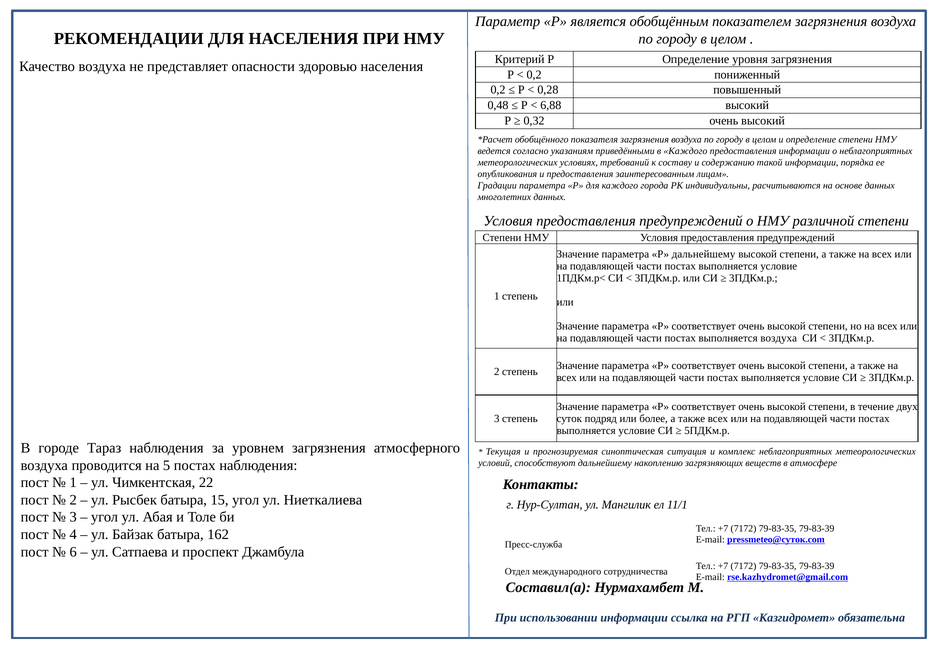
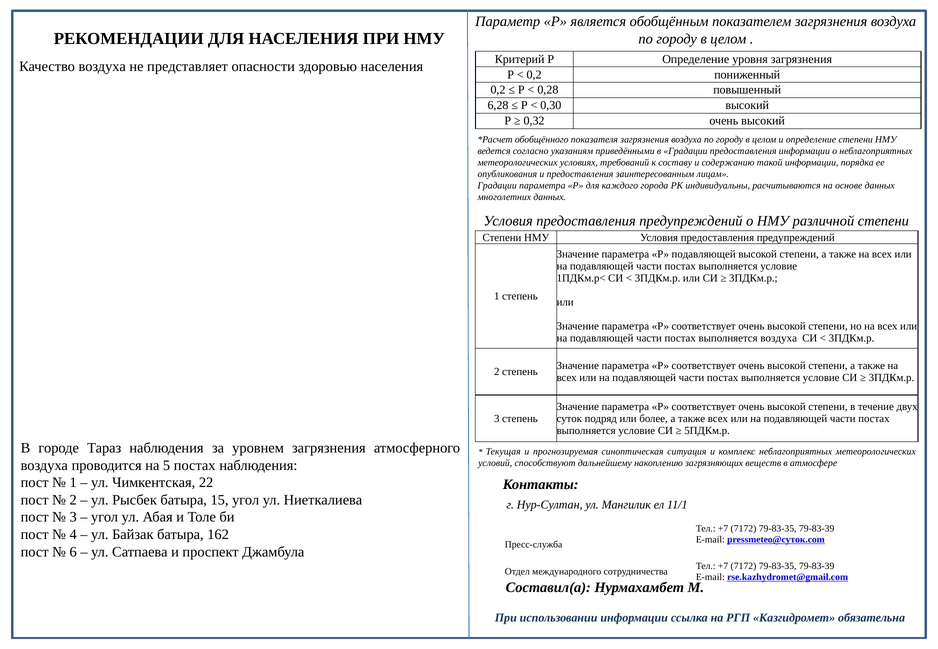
0,48: 0,48 -> 6,28
6,88: 6,88 -> 0,30
в Каждого: Каждого -> Градации
Р дальнейшему: дальнейшему -> подавляющей
